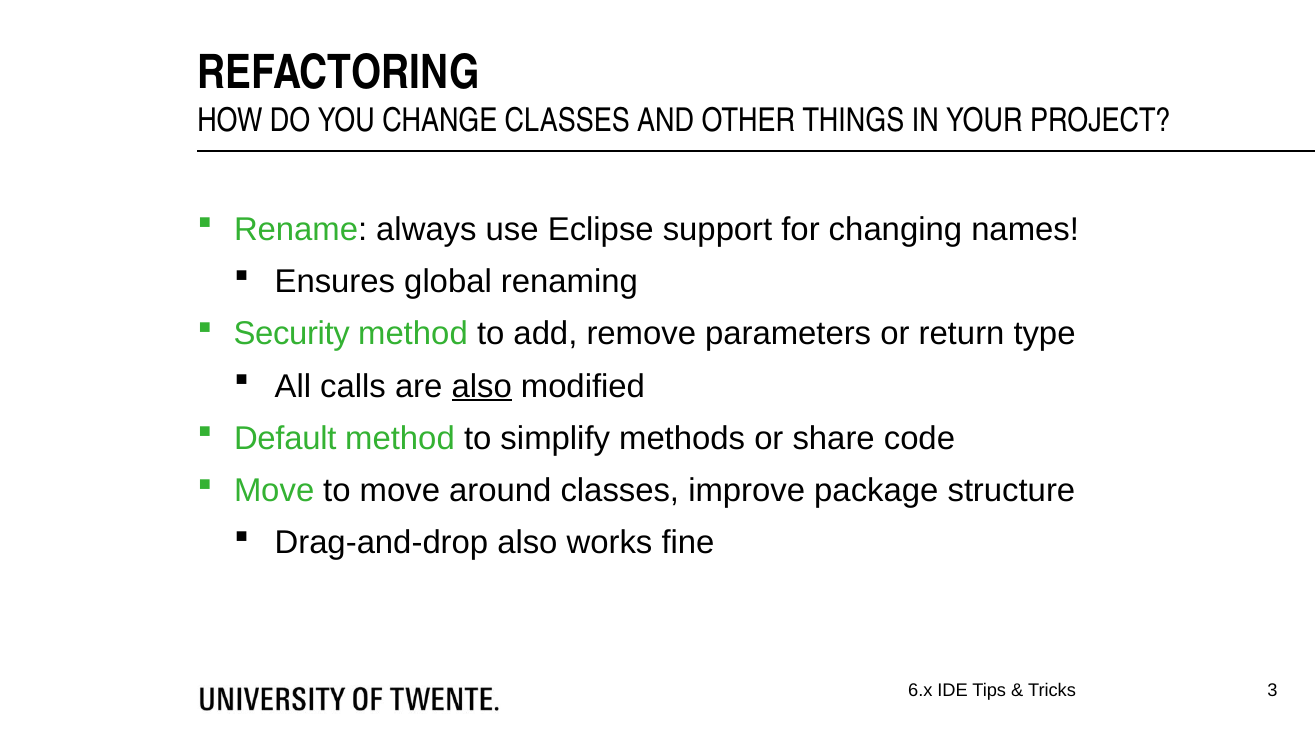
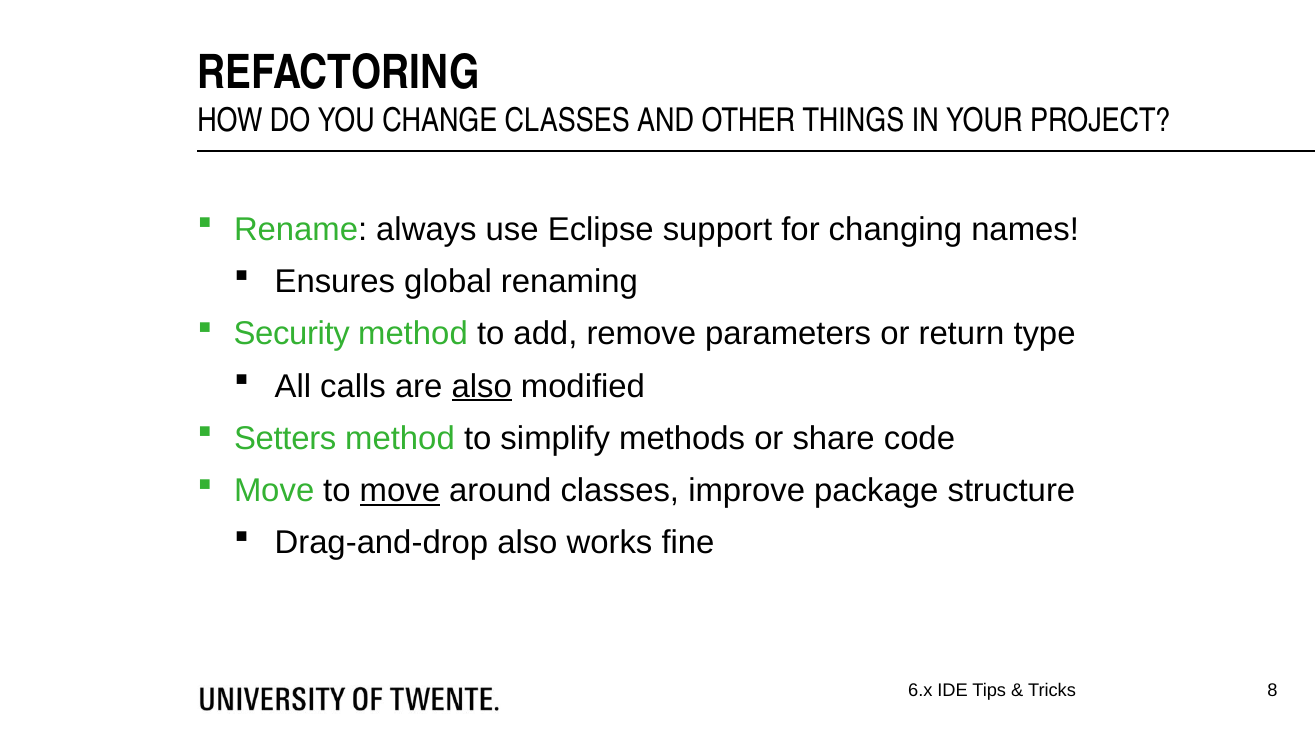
Default: Default -> Setters
move at (400, 491) underline: none -> present
3: 3 -> 8
